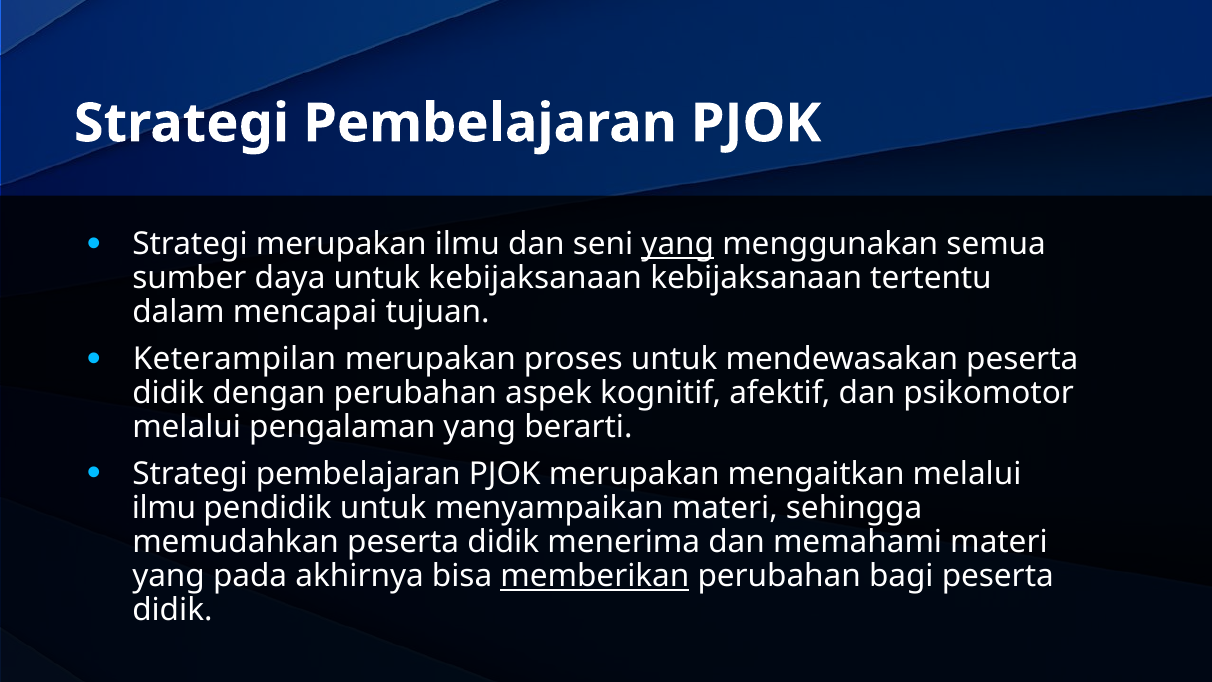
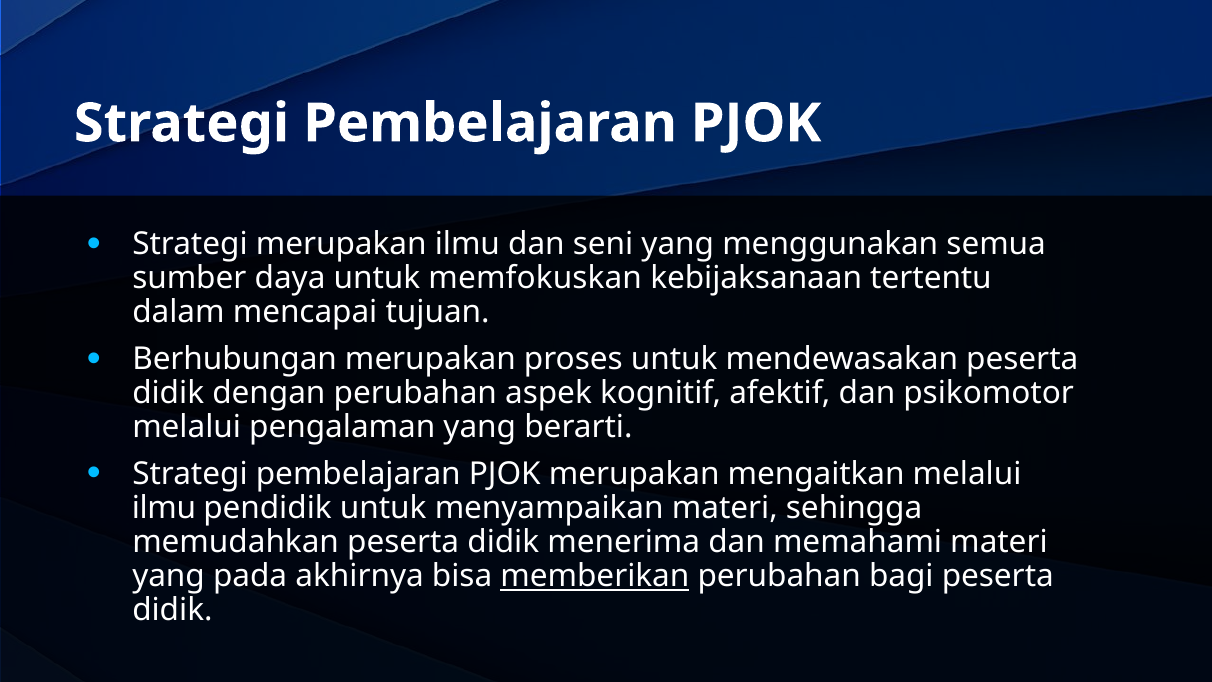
yang at (678, 244) underline: present -> none
untuk kebijaksanaan: kebijaksanaan -> memfokuskan
Keterampilan: Keterampilan -> Berhubungan
